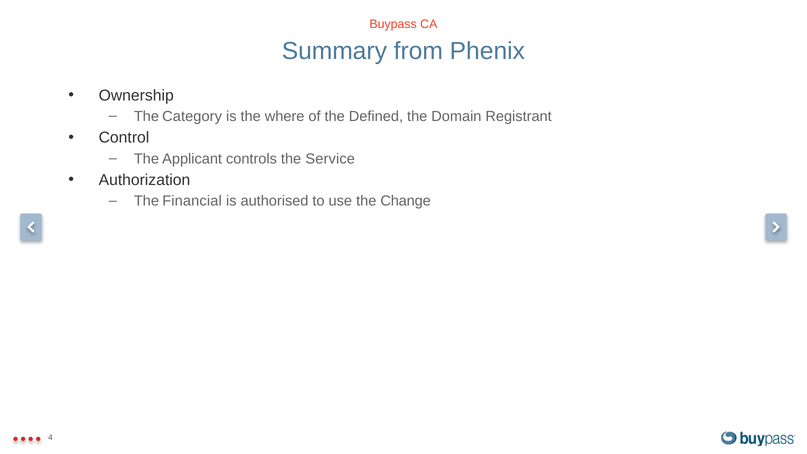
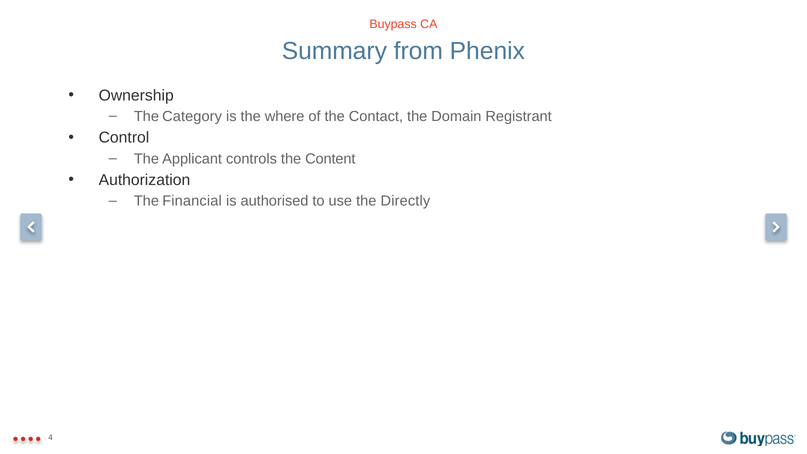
Defined: Defined -> Contact
Service: Service -> Content
Change: Change -> Directly
